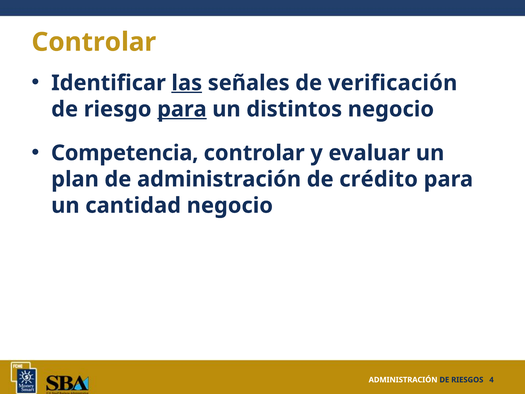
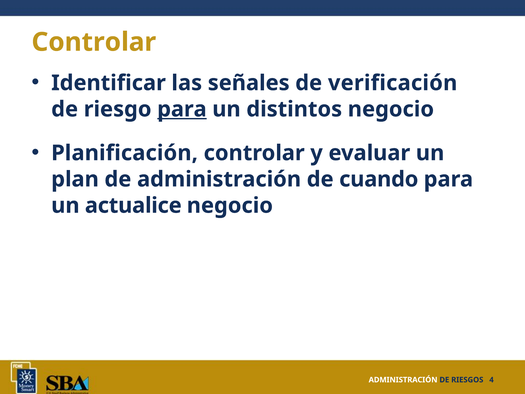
las underline: present -> none
Competencia: Competencia -> Planificación
crédito: crédito -> cuando
cantidad: cantidad -> actualice
